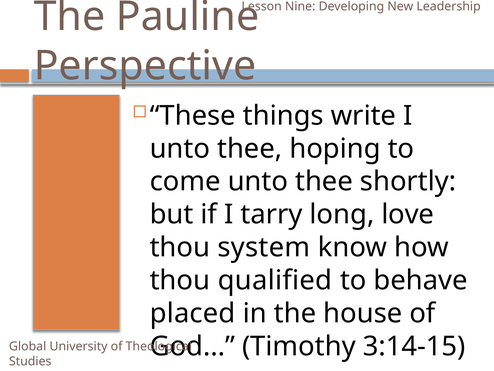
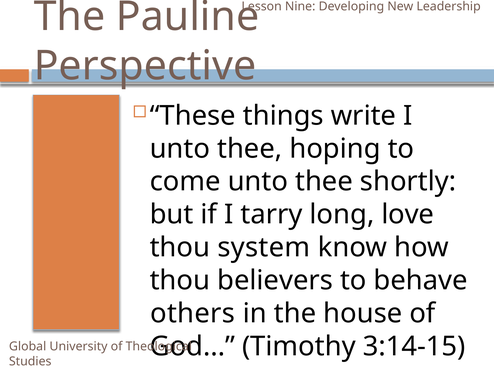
qualified: qualified -> believers
placed: placed -> others
